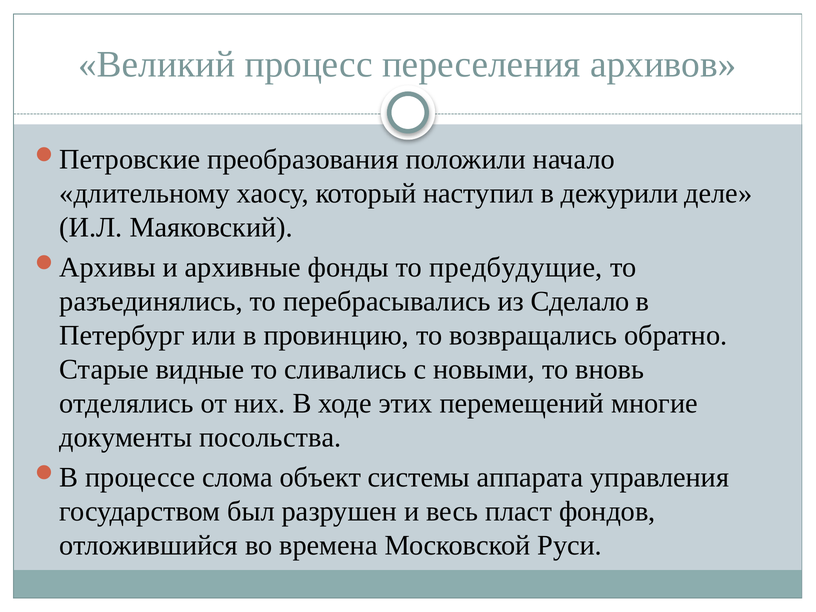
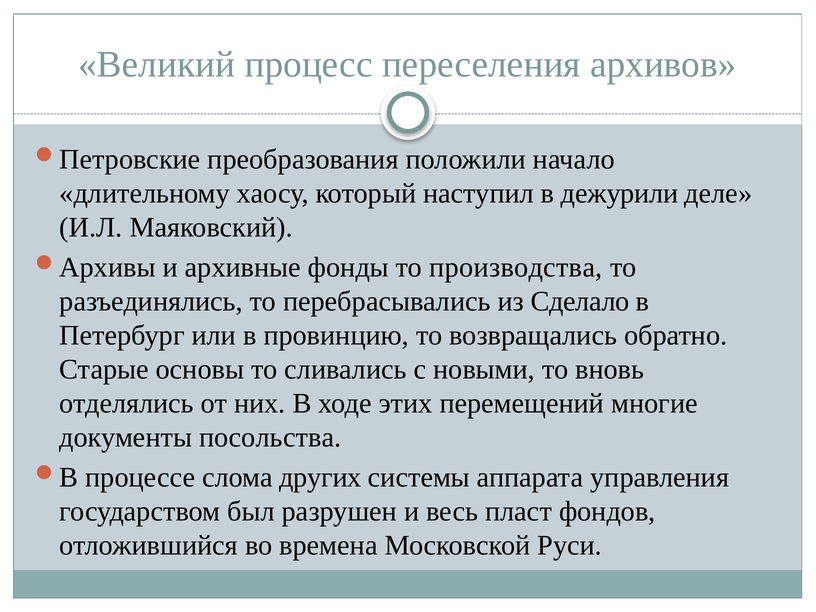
предбудущие: предбудущие -> производства
видные: видные -> основы
объект: объект -> других
